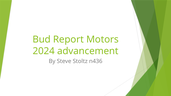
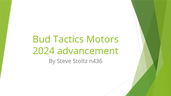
Report: Report -> Tactics
